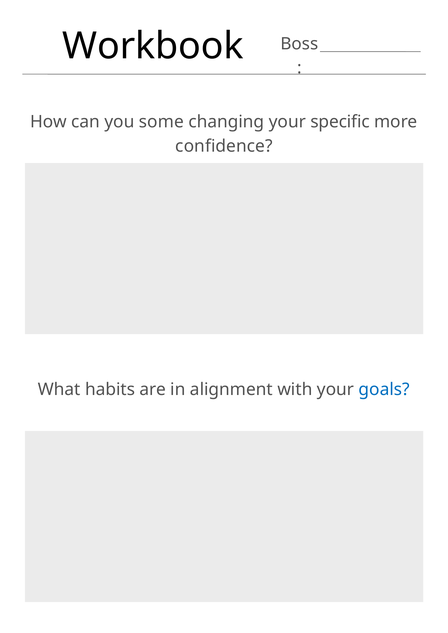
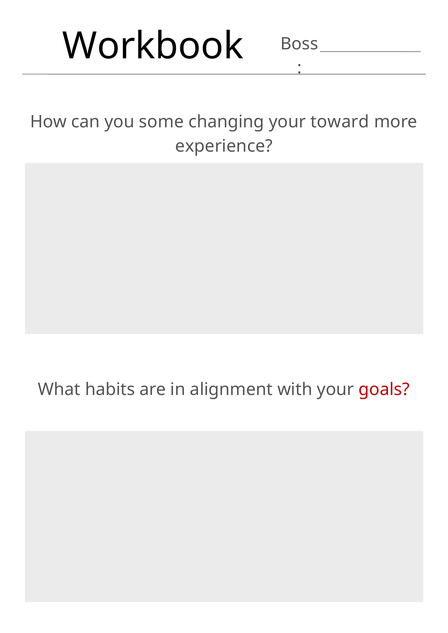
specific: specific -> toward
confidence: confidence -> experience
goals colour: blue -> red
